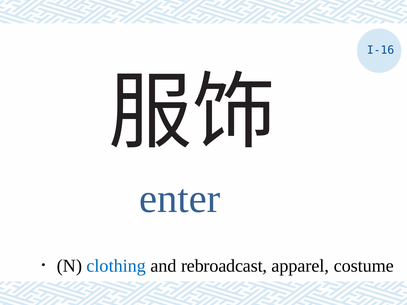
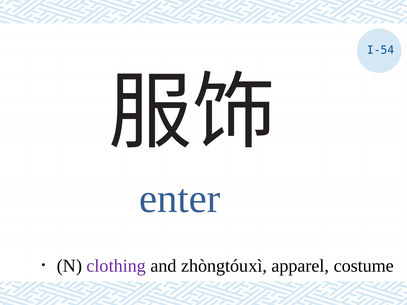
I-16: I-16 -> I-54
clothing colour: blue -> purple
rebroadcast: rebroadcast -> zhòngtóuxì
